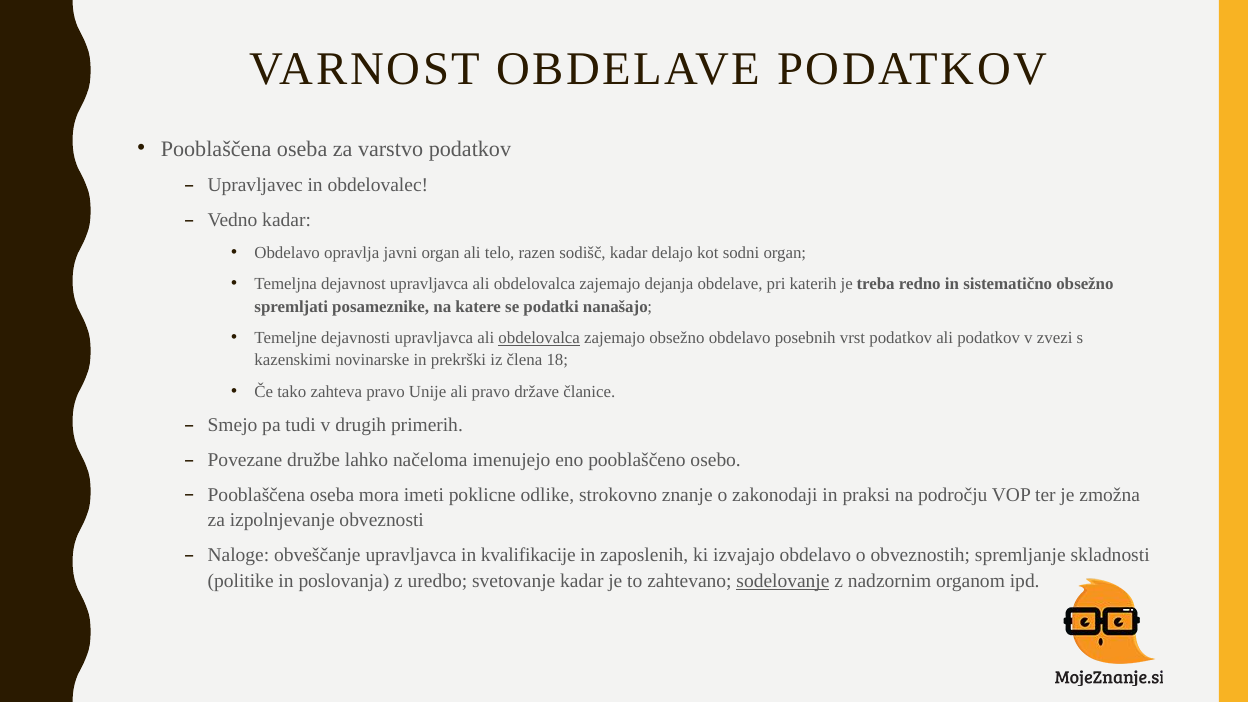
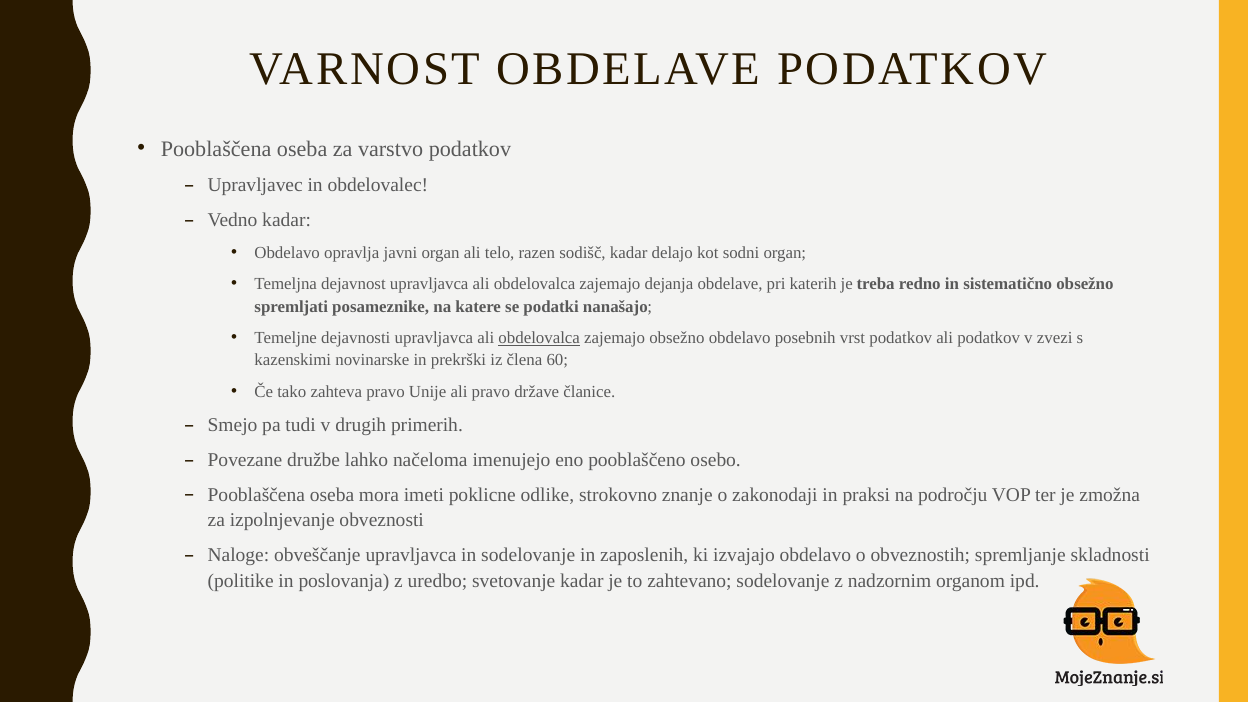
18: 18 -> 60
in kvalifikacije: kvalifikacije -> sodelovanje
sodelovanje at (783, 581) underline: present -> none
